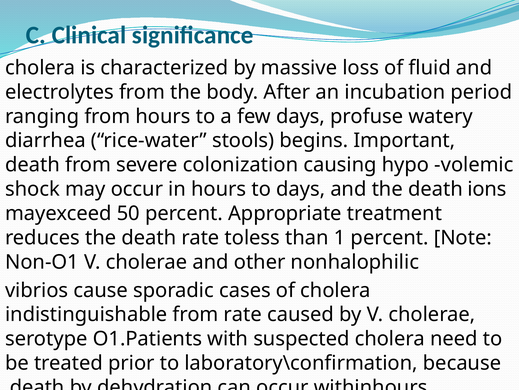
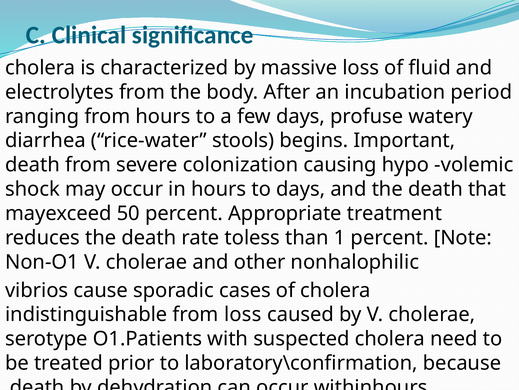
ions: ions -> that
from rate: rate -> loss
